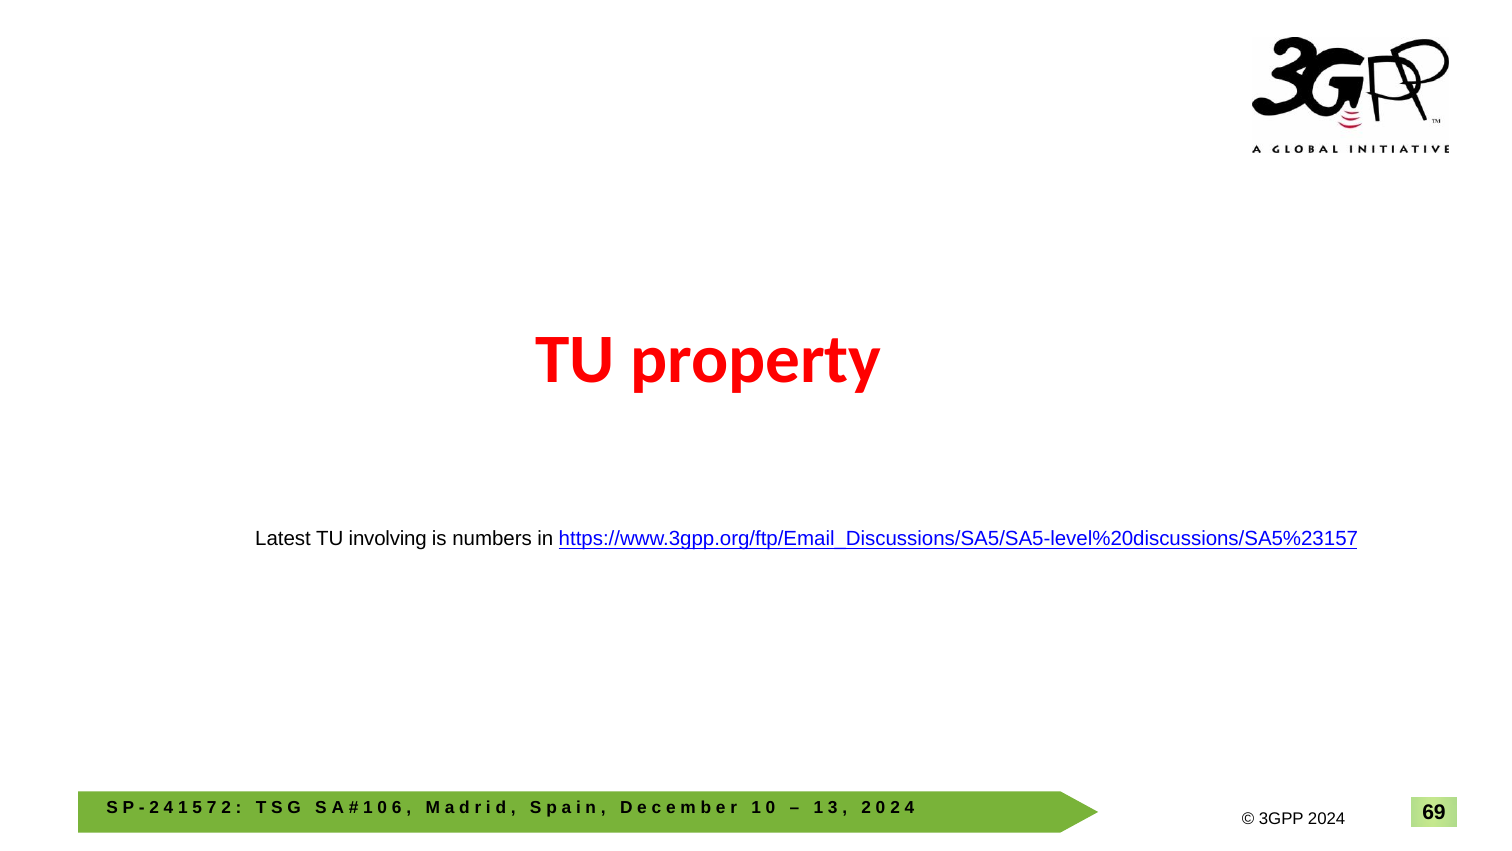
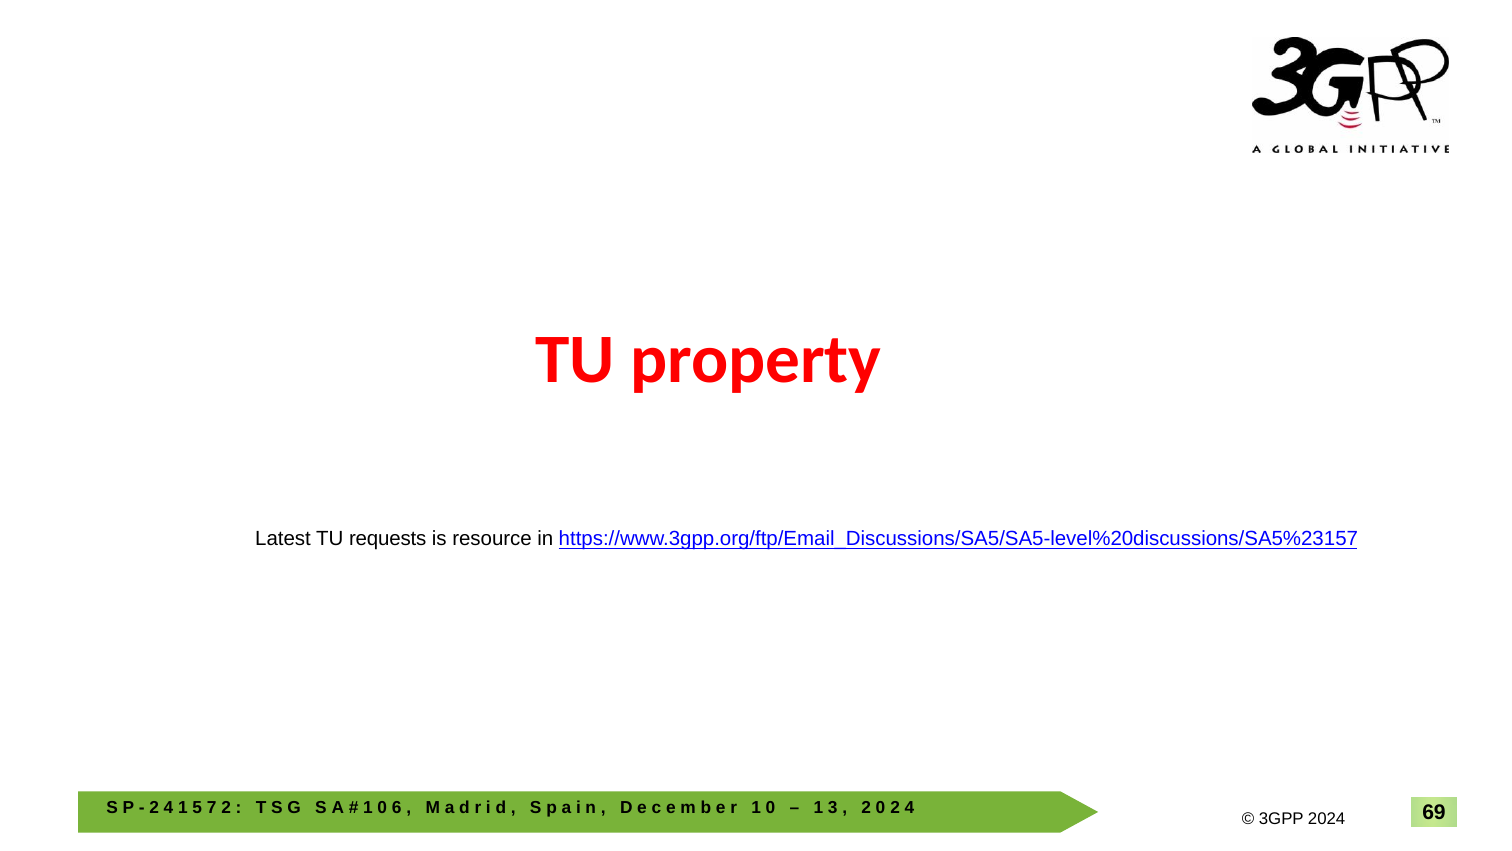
involving: involving -> requests
numbers: numbers -> resource
